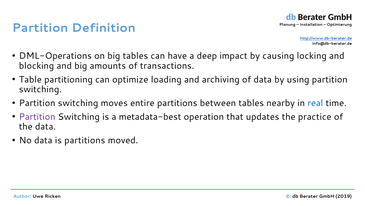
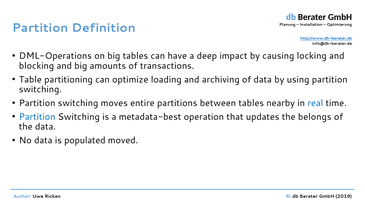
Partition at (37, 116) colour: purple -> blue
practice: practice -> belongs
is partitions: partitions -> populated
